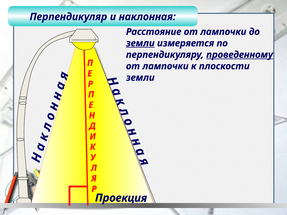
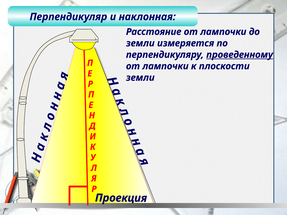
земли at (140, 43) underline: present -> none
